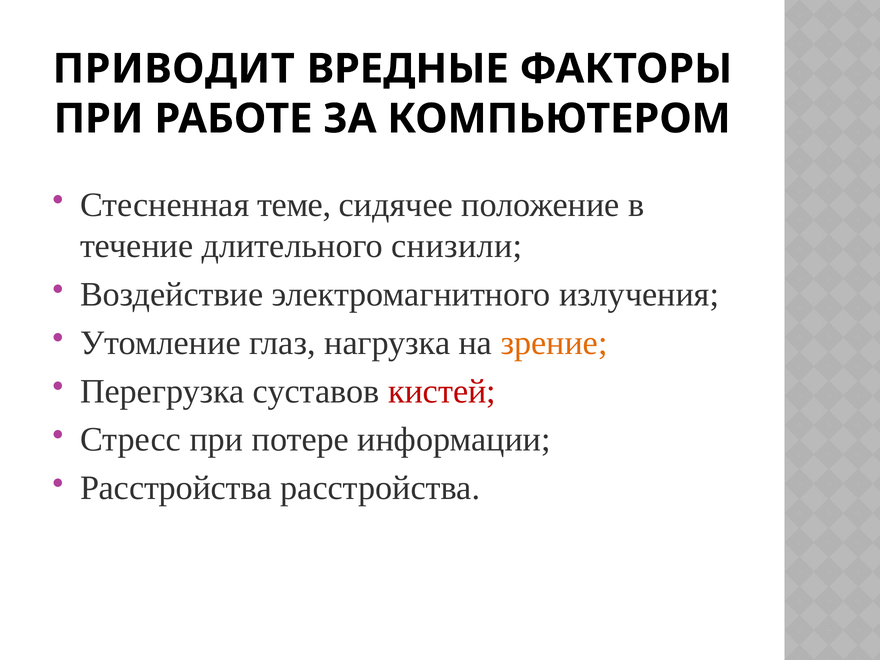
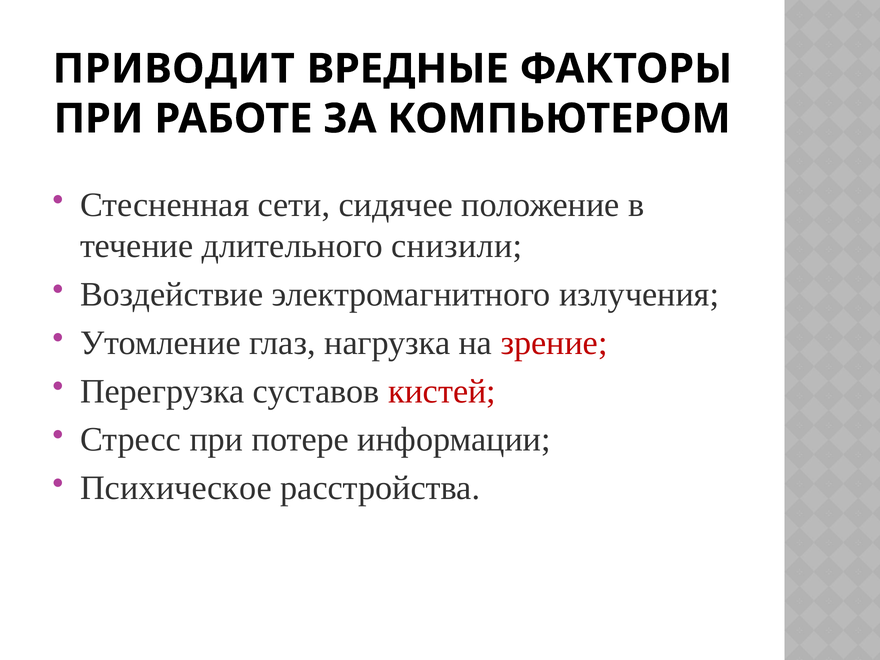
теме: теме -> сети
зрение colour: orange -> red
Расстройства at (176, 488): Расстройства -> Психическое
